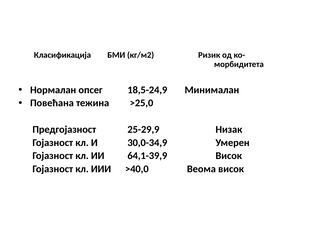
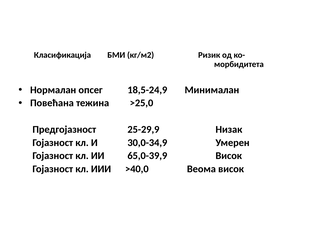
64,1-39,9: 64,1-39,9 -> 65,0-39,9
